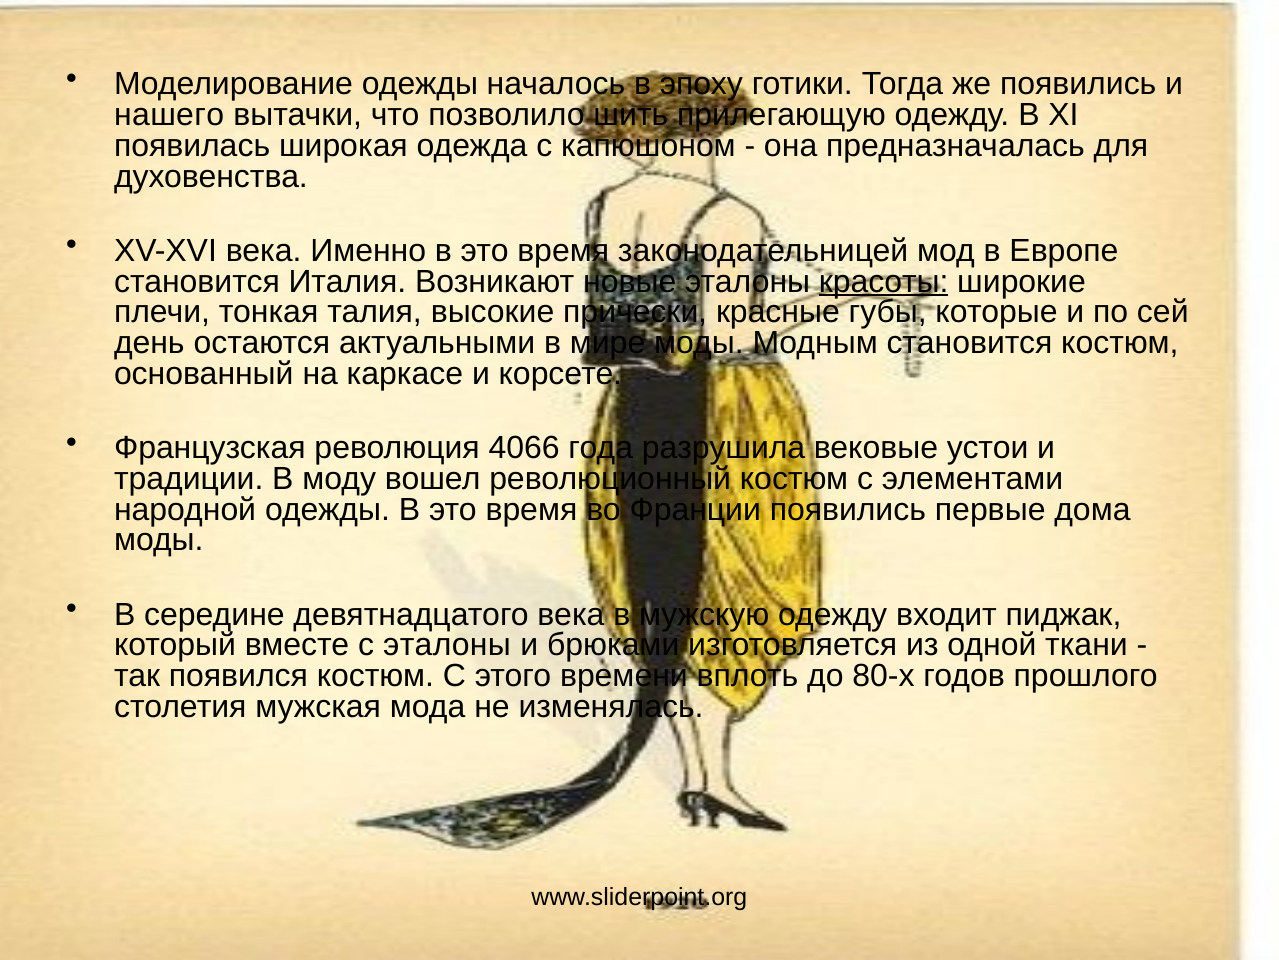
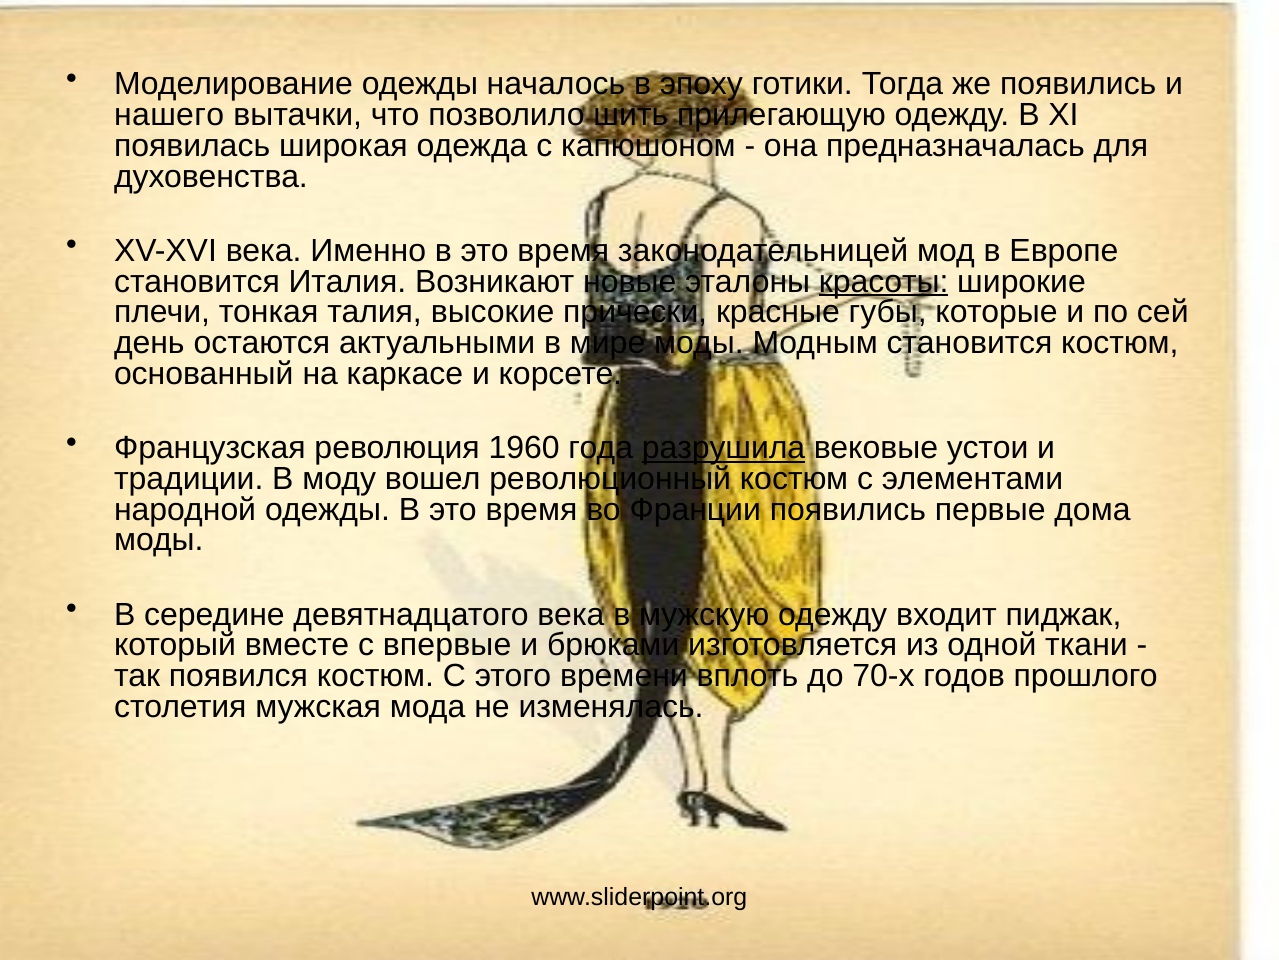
4066: 4066 -> 1960
разрушила underline: none -> present
с эталоны: эталоны -> впервые
80-х: 80-х -> 70-х
